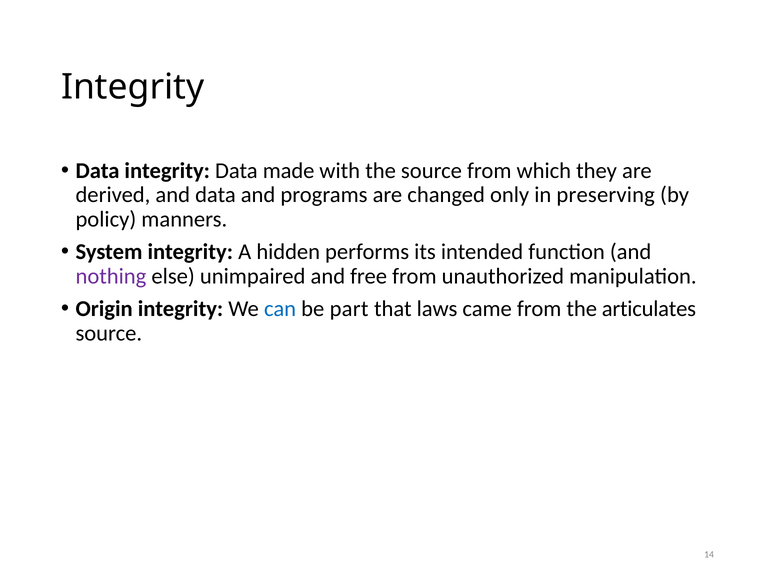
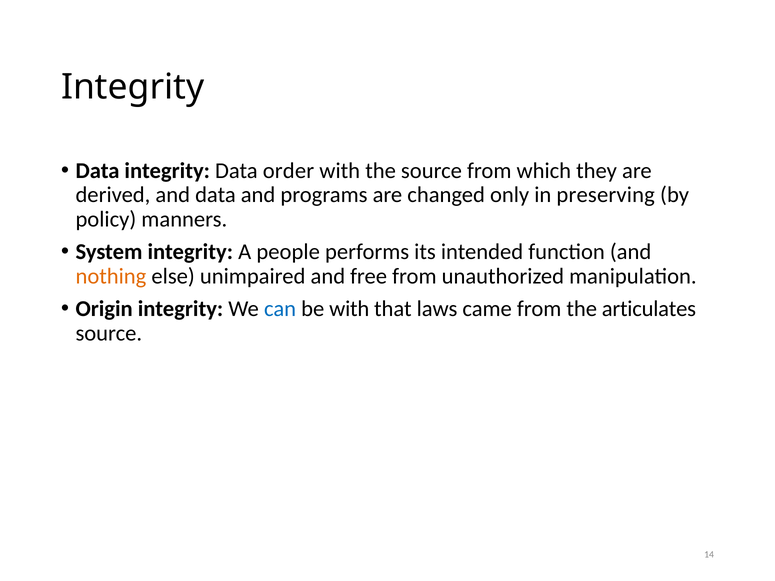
made: made -> order
hidden: hidden -> people
nothing colour: purple -> orange
be part: part -> with
